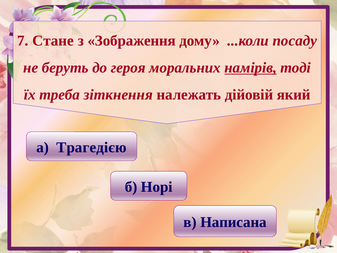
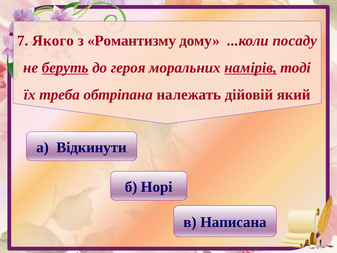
Стане: Стане -> Якого
Зображення: Зображення -> Романтизму
беруть underline: none -> present
зіткнення: зіткнення -> обтріпана
Трагедією: Трагедією -> Відкинути
